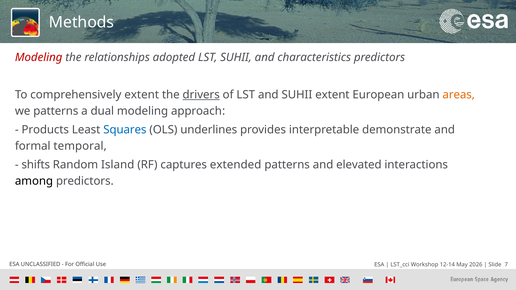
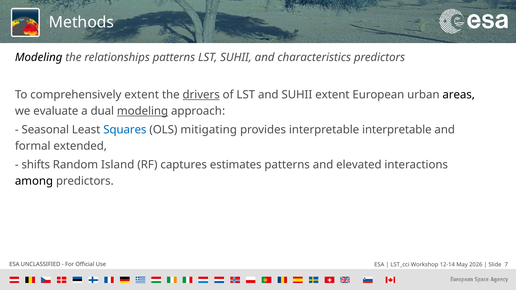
Modeling at (39, 58) colour: red -> black
relationships adopted: adopted -> patterns
areas colour: orange -> black
we patterns: patterns -> evaluate
modeling at (143, 111) underline: none -> present
Products: Products -> Seasonal
underlines: underlines -> mitigating
interpretable demonstrate: demonstrate -> interpretable
temporal: temporal -> extended
extended: extended -> estimates
